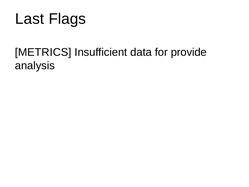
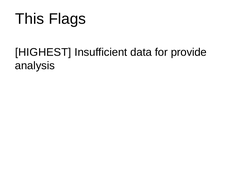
Last: Last -> This
METRICS: METRICS -> HIGHEST
